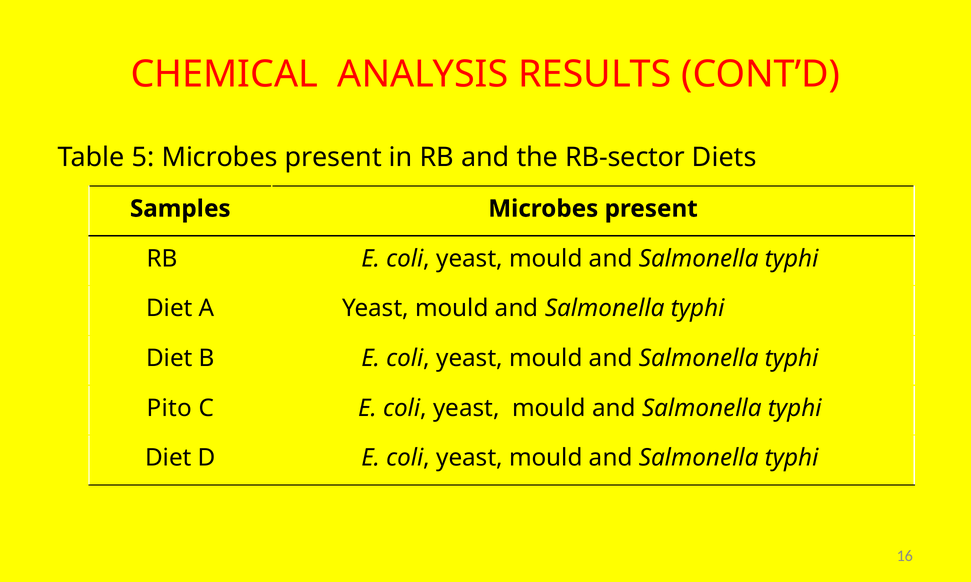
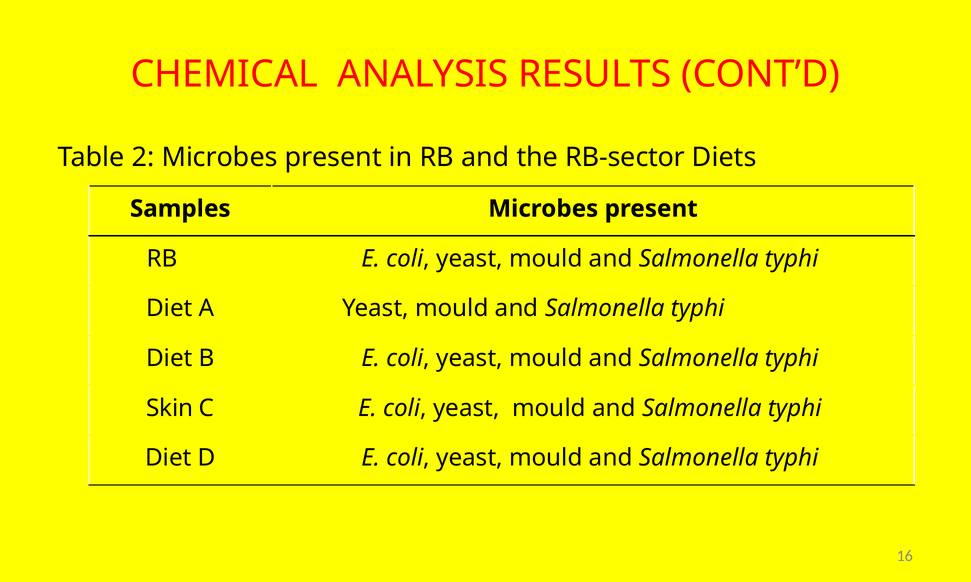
5: 5 -> 2
Pito: Pito -> Skin
